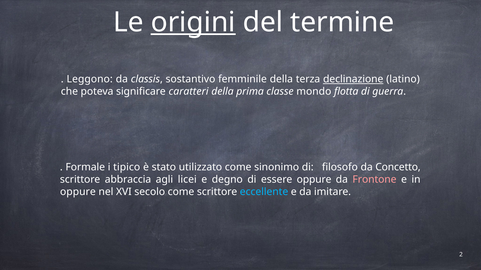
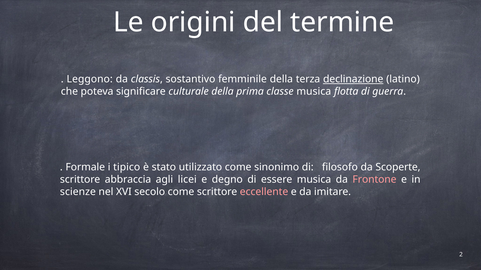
origini underline: present -> none
caratteri: caratteri -> culturale
classe mondo: mondo -> musica
Concetto: Concetto -> Scoperte
essere oppure: oppure -> musica
oppure at (78, 192): oppure -> scienze
eccellente colour: light blue -> pink
